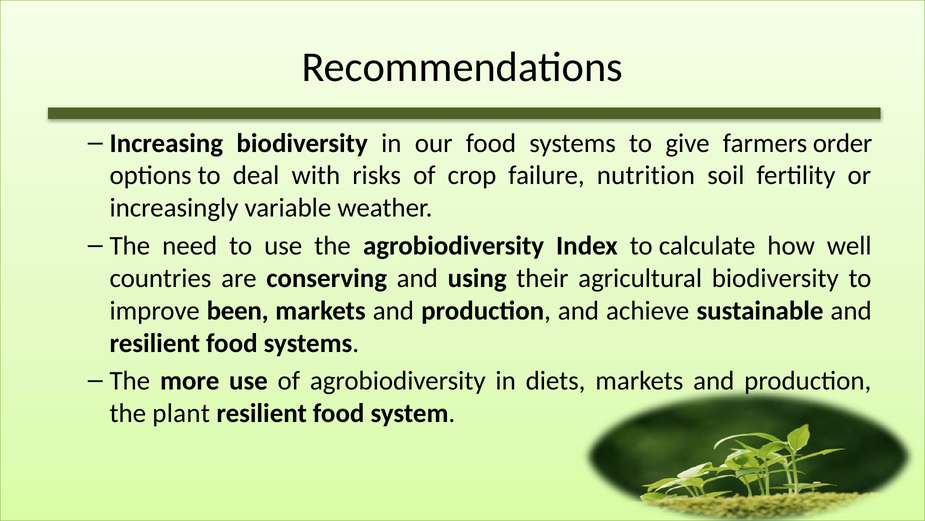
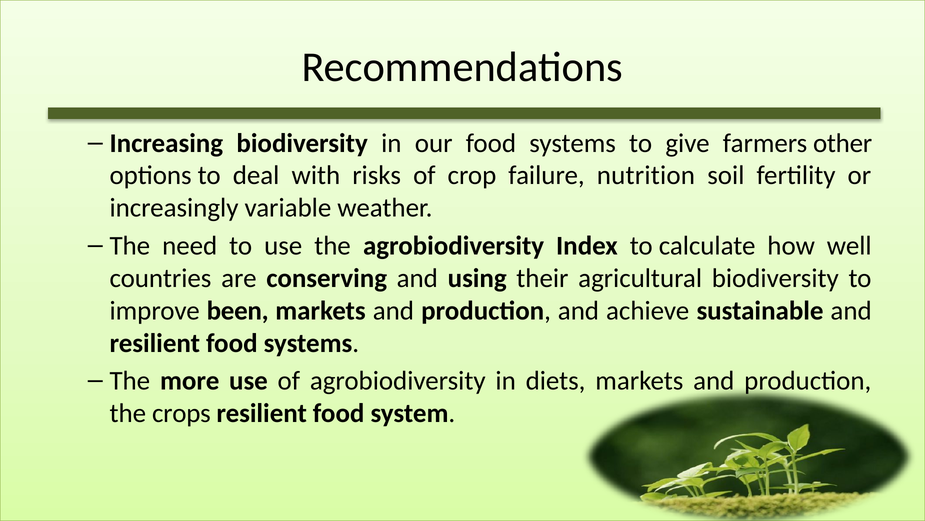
order: order -> other
plant: plant -> crops
